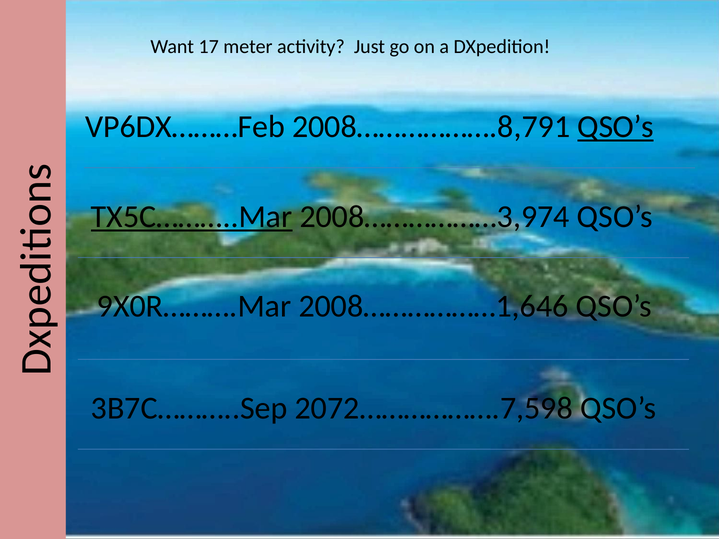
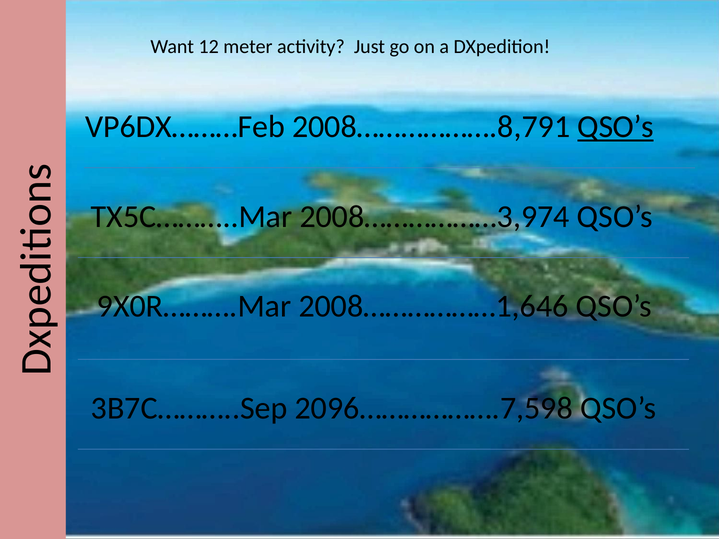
17: 17 -> 12
TX5C………..Mar underline: present -> none
2072……………….7,598: 2072……………….7,598 -> 2096……………….7,598
